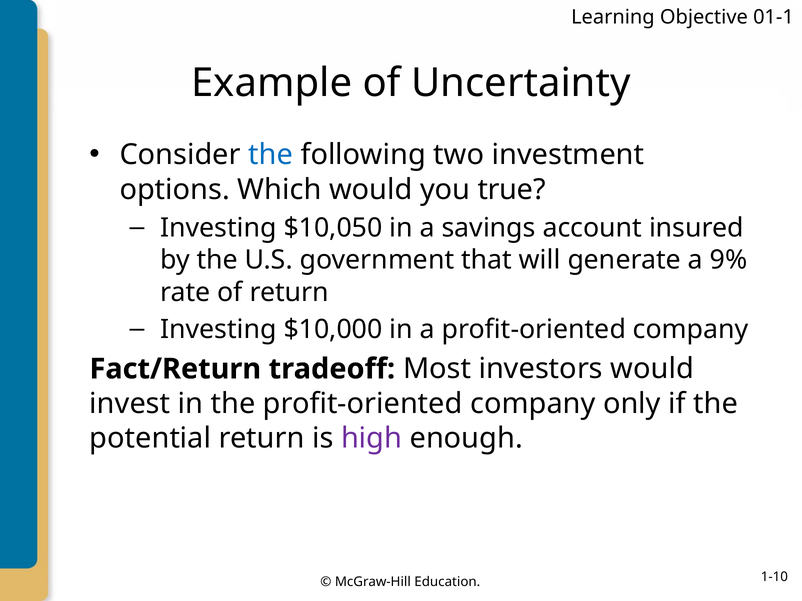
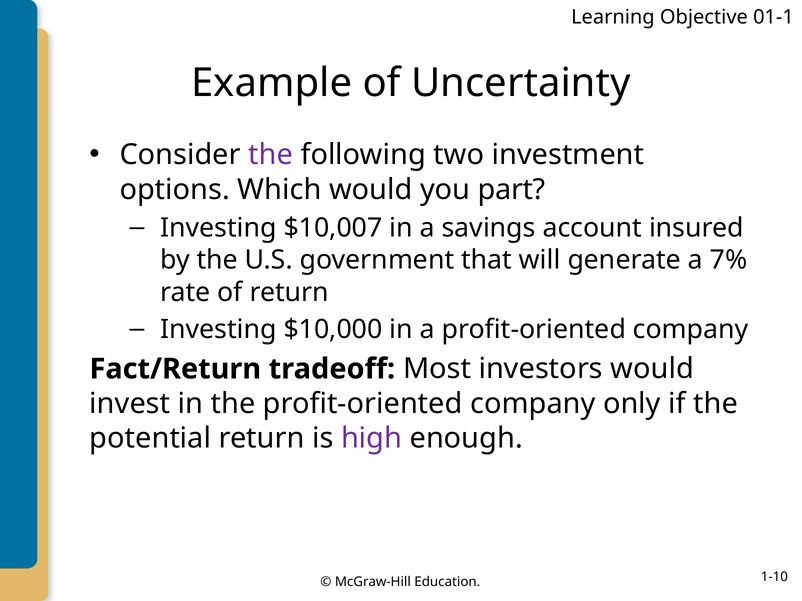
the at (271, 155) colour: blue -> purple
true: true -> part
$10,050: $10,050 -> $10,007
9%: 9% -> 7%
